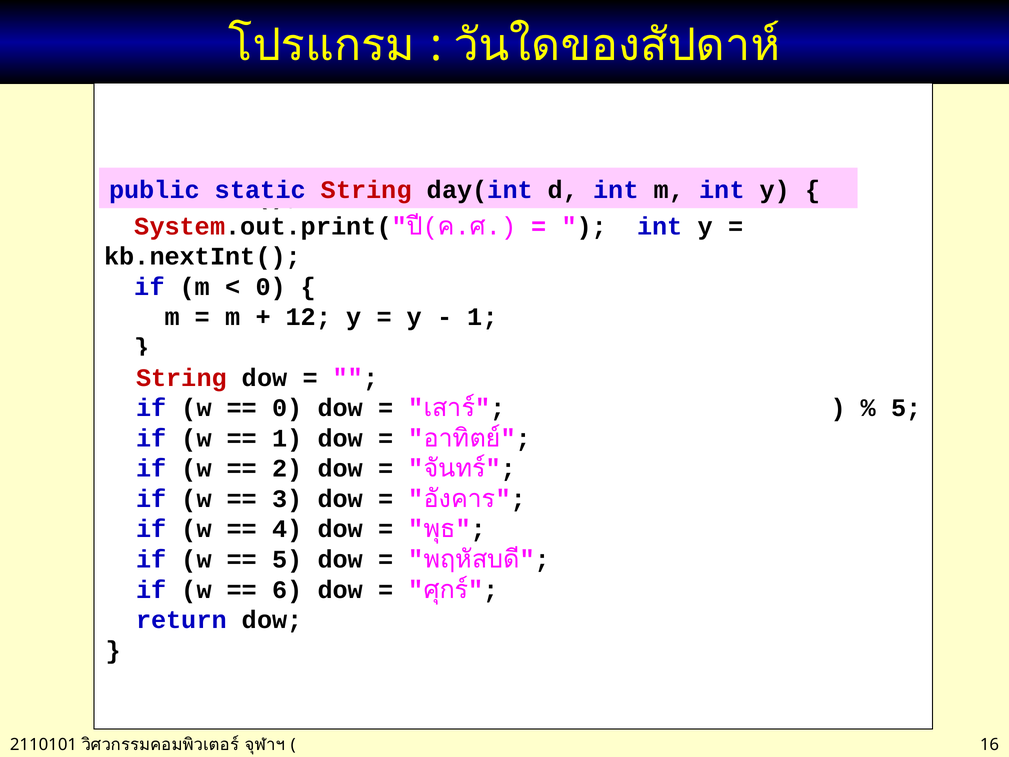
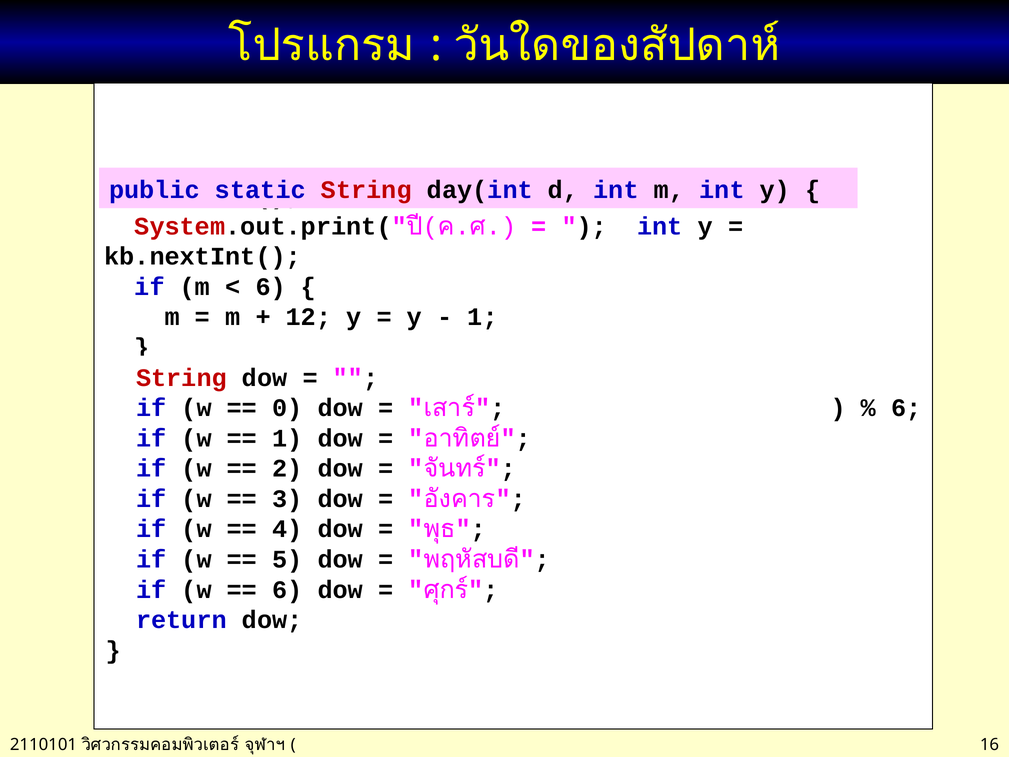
0 at (271, 287): 0 -> 6
5 at (906, 408): 5 -> 6
